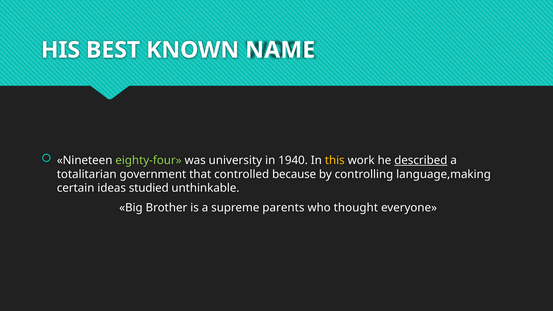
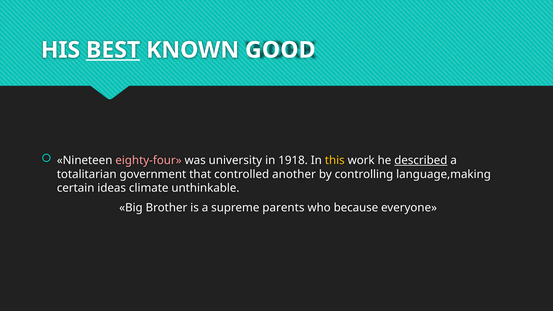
BEST underline: none -> present
NAME: NAME -> GOOD
eighty-four colour: light green -> pink
1940: 1940 -> 1918
because: because -> another
studied: studied -> climate
thought: thought -> because
